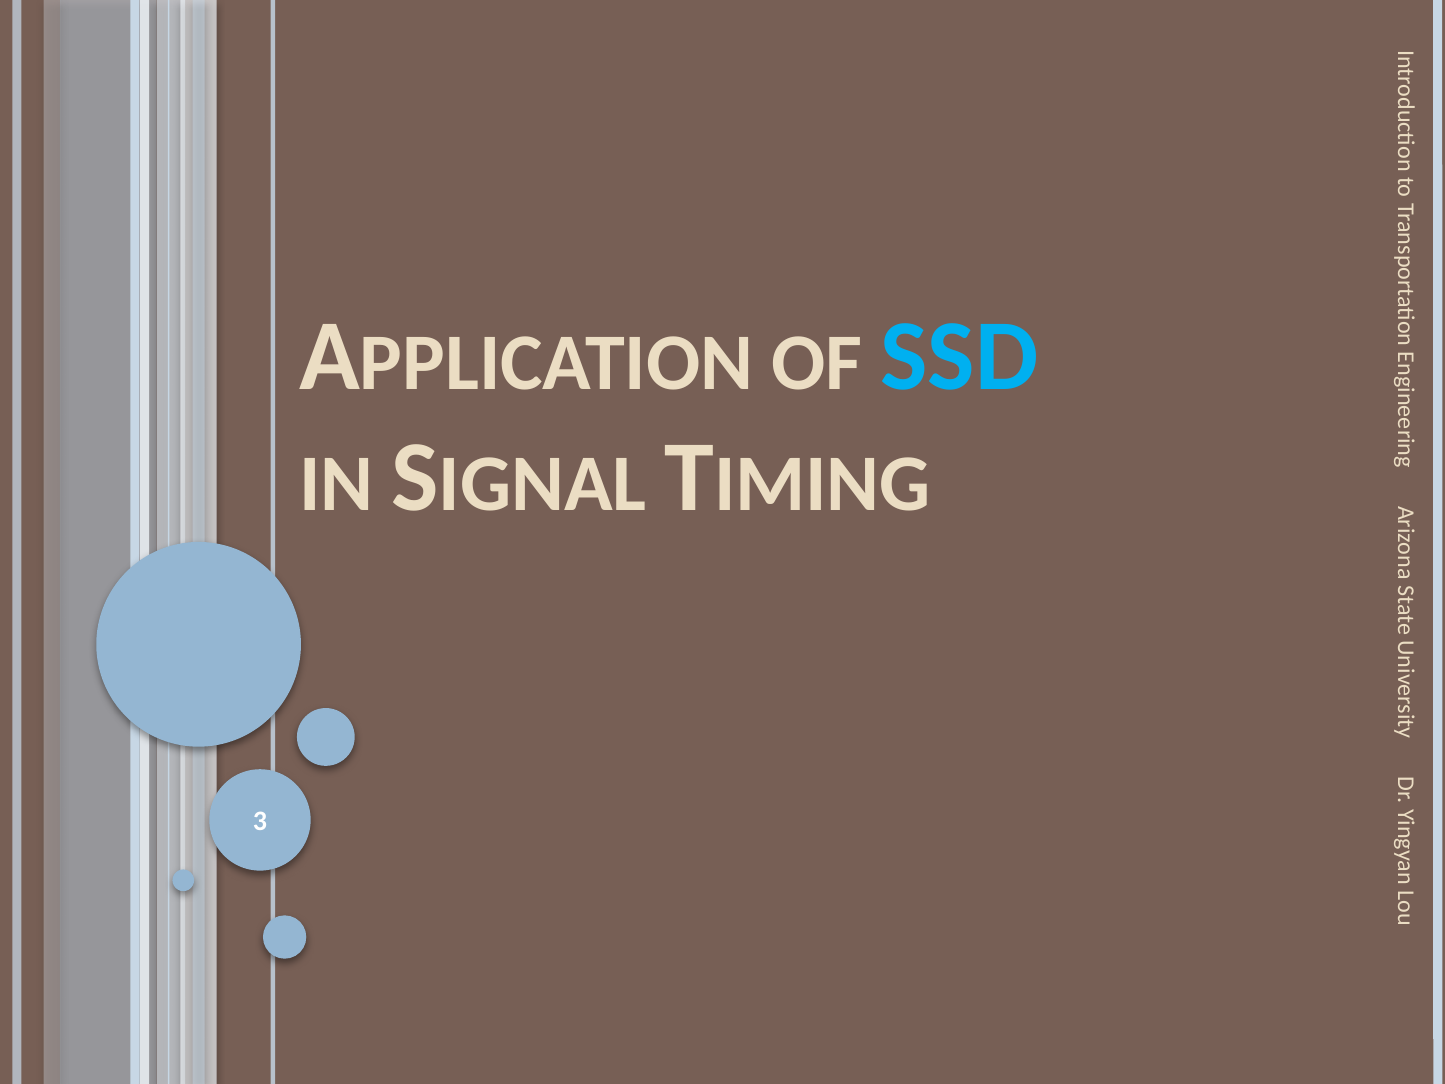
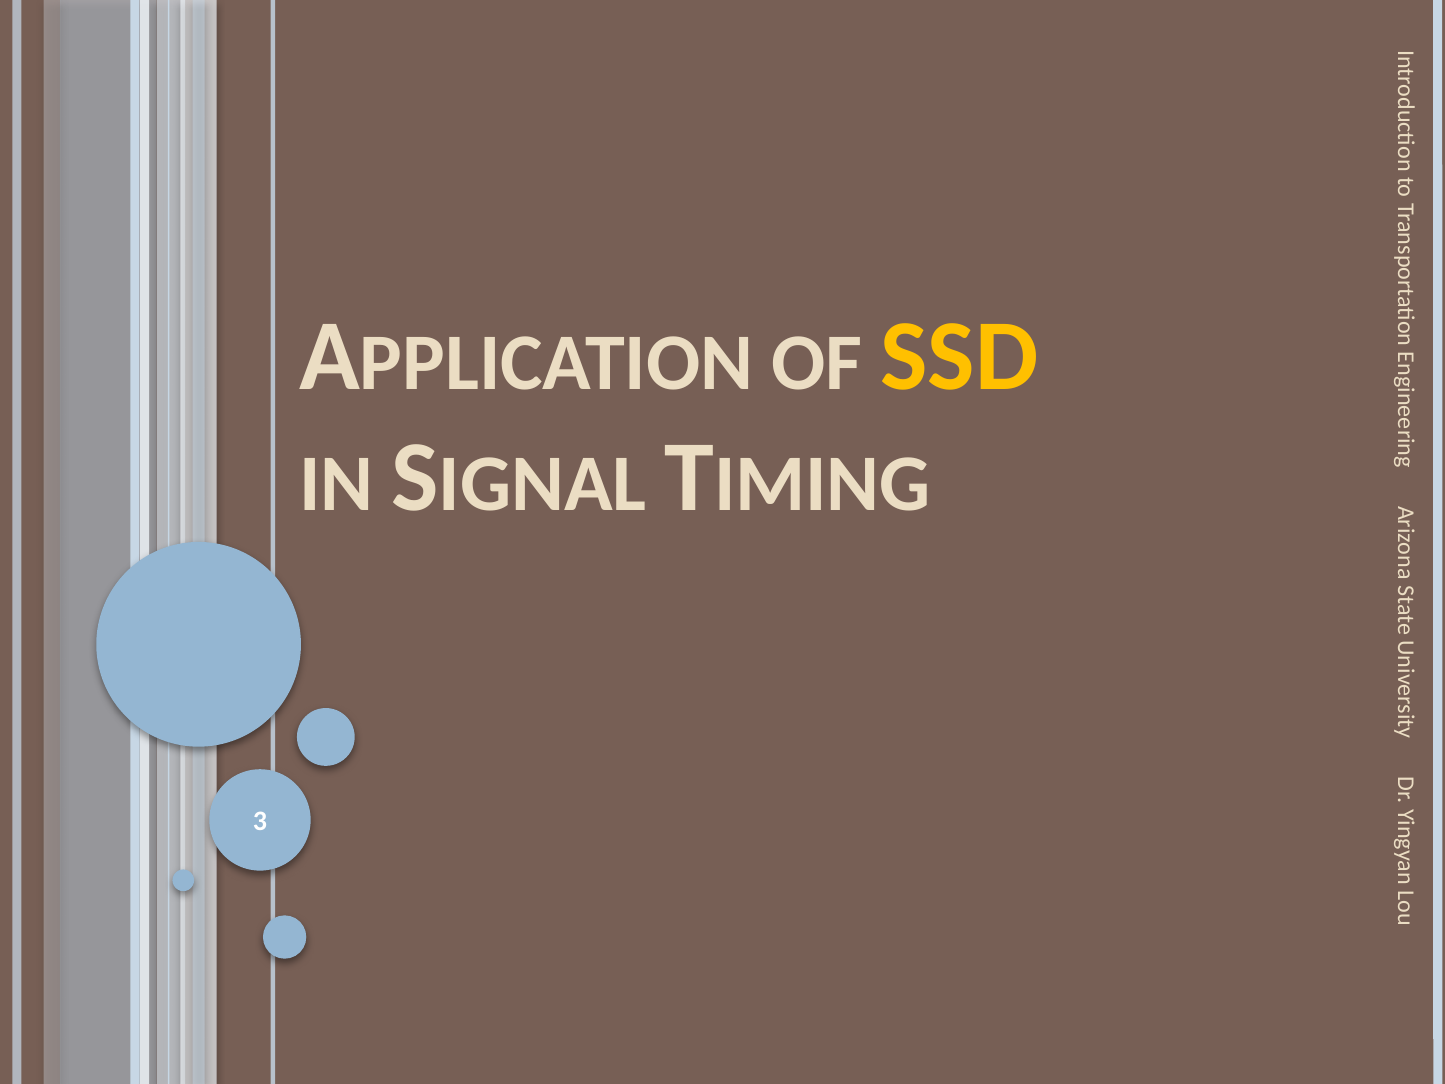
SSD colour: light blue -> yellow
